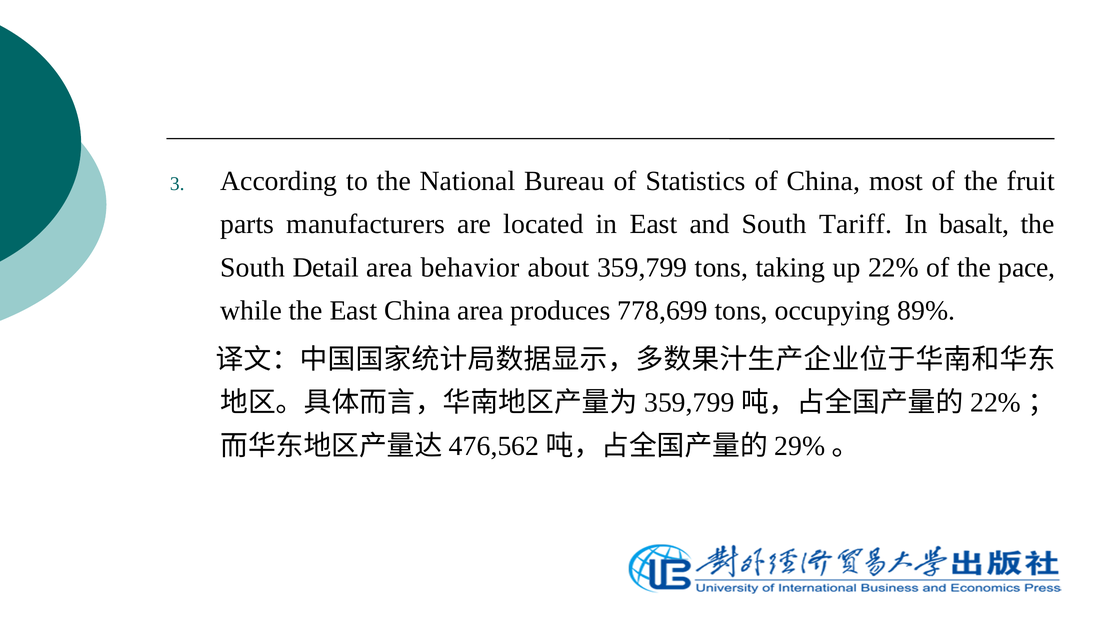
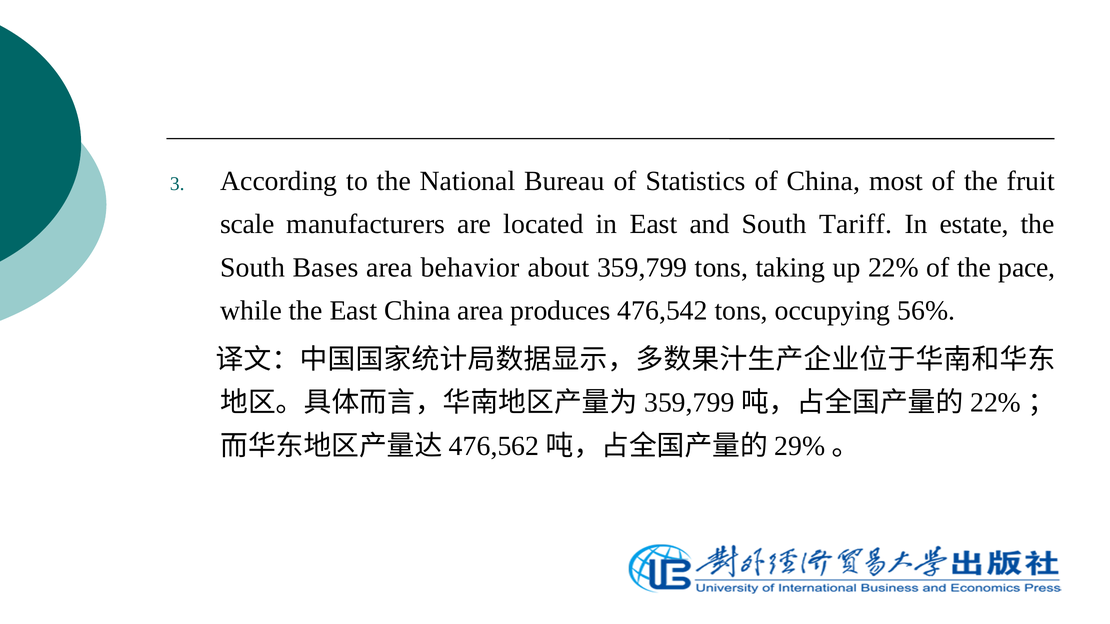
parts: parts -> scale
basalt: basalt -> estate
Detail: Detail -> Bases
778,699: 778,699 -> 476,542
89%: 89% -> 56%
